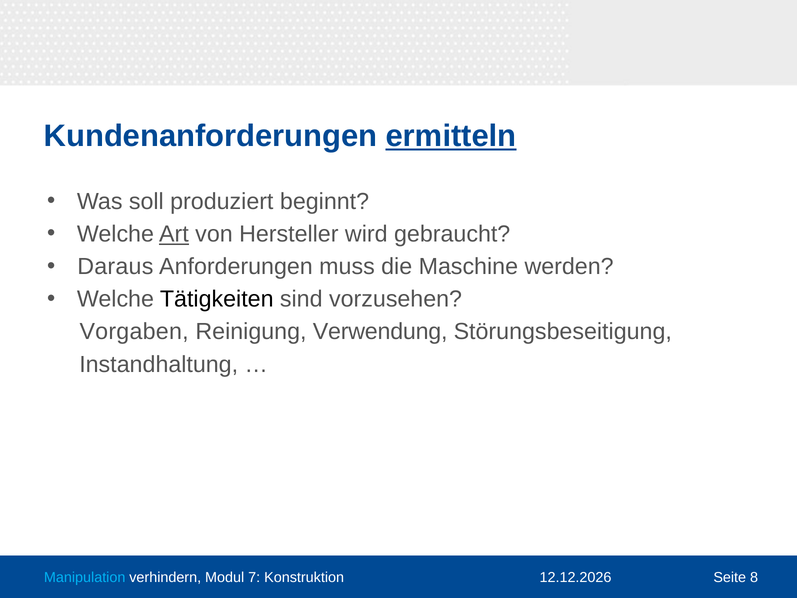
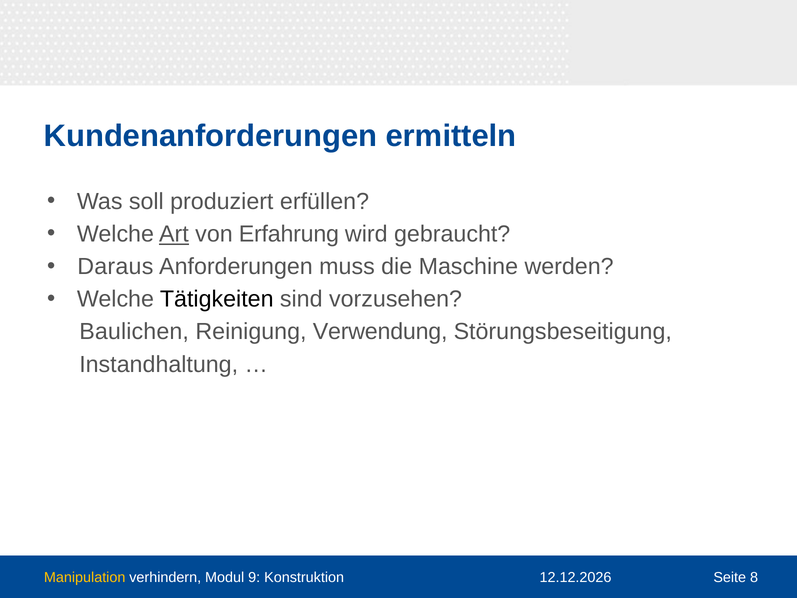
ermitteln underline: present -> none
beginnt: beginnt -> erfüllen
Hersteller: Hersteller -> Erfahrung
Vorgaben: Vorgaben -> Baulichen
Manipulation colour: light blue -> yellow
7: 7 -> 9
